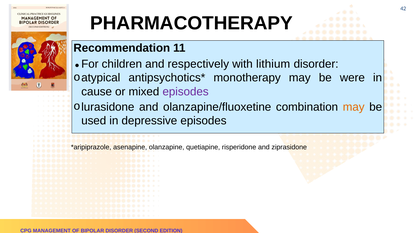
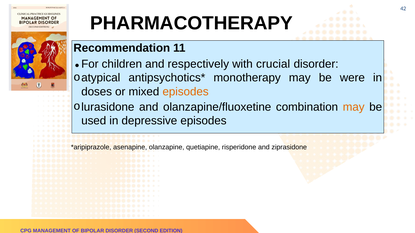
lithium: lithium -> crucial
cause: cause -> doses
episodes at (186, 92) colour: purple -> orange
